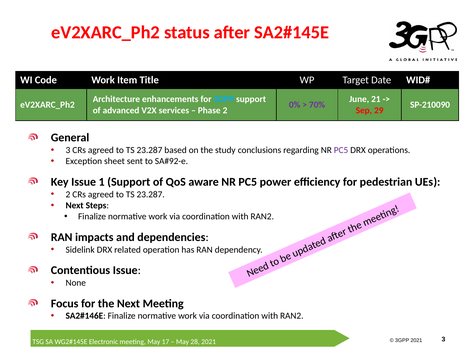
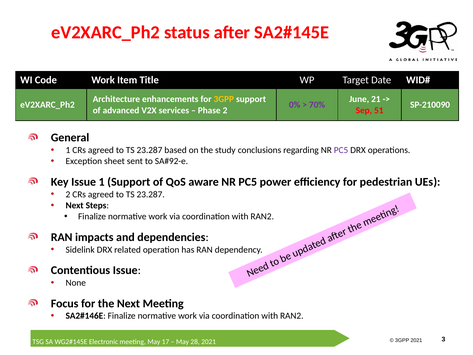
3GPP at (224, 99) colour: light blue -> yellow
29: 29 -> 51
3 at (68, 150): 3 -> 1
